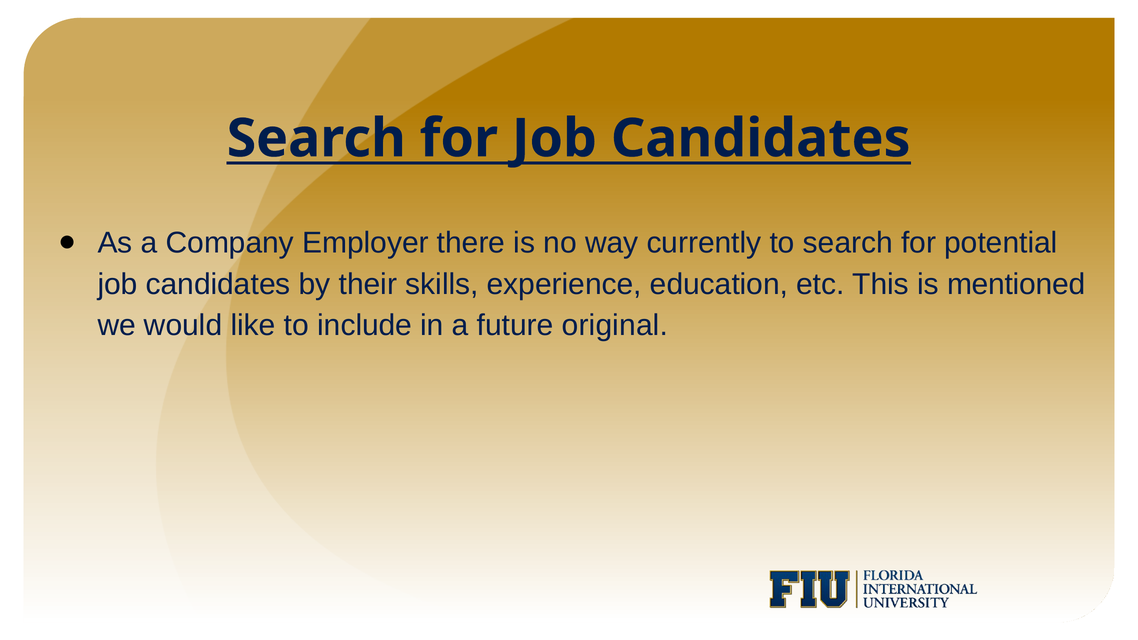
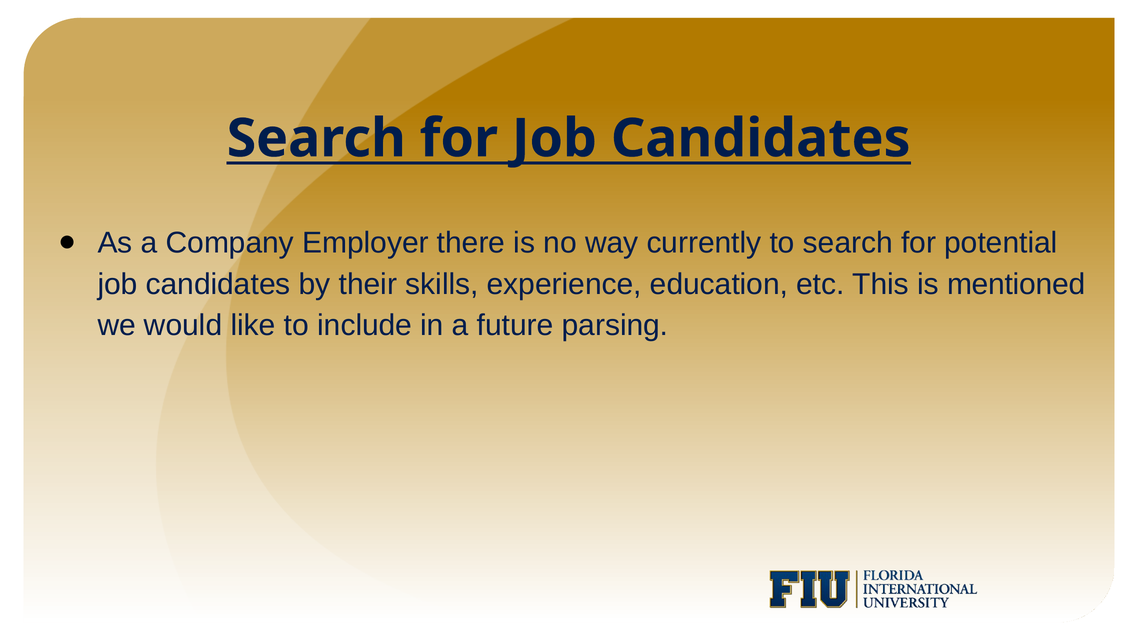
original: original -> parsing
